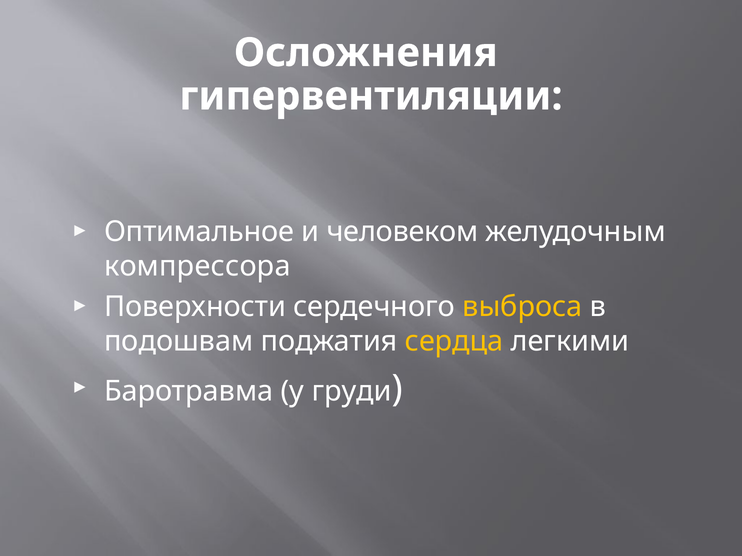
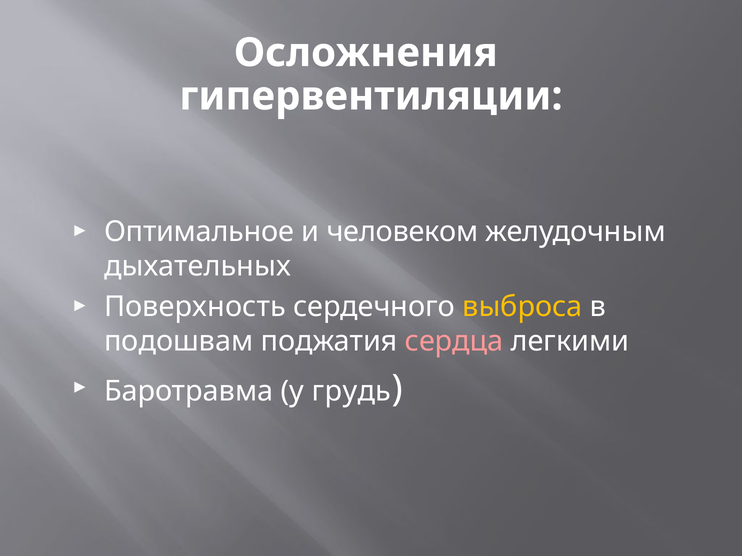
компрессора: компрессора -> дыхательных
Поверхности: Поверхности -> Поверхность
сердца colour: yellow -> pink
груди: груди -> грудь
